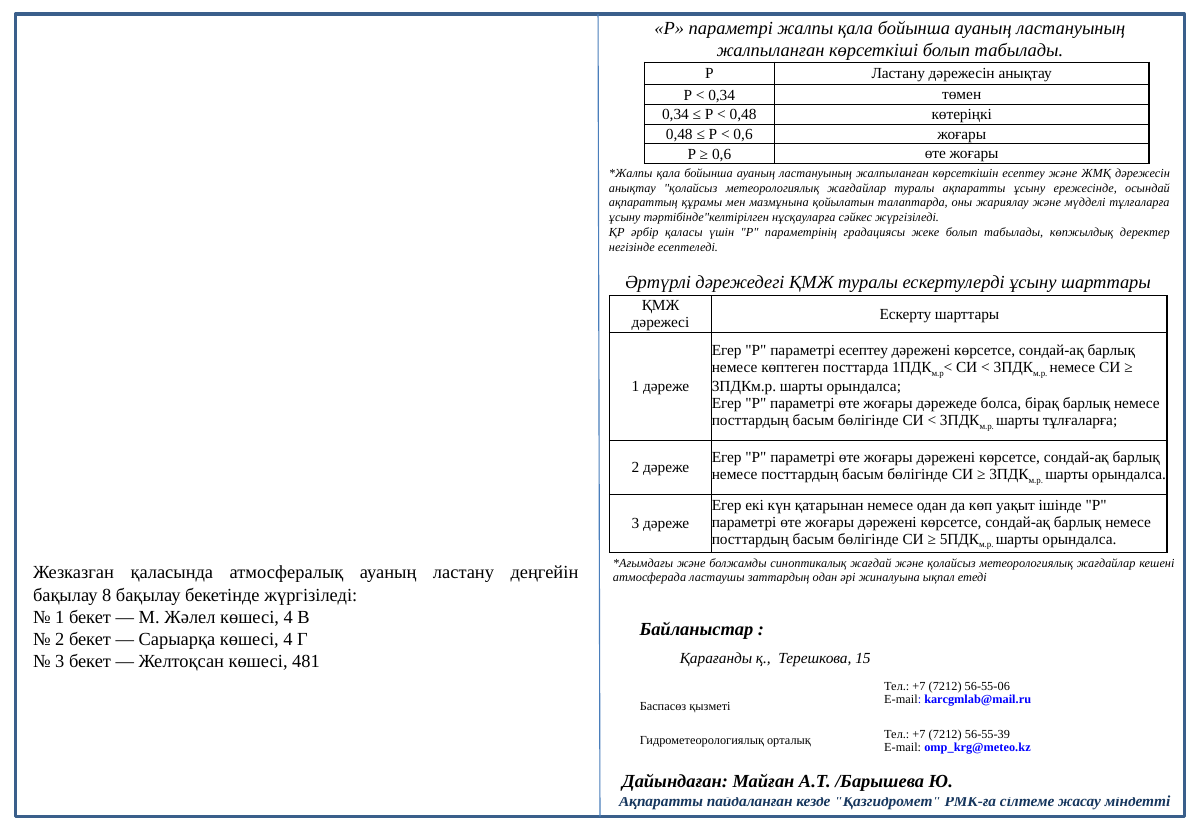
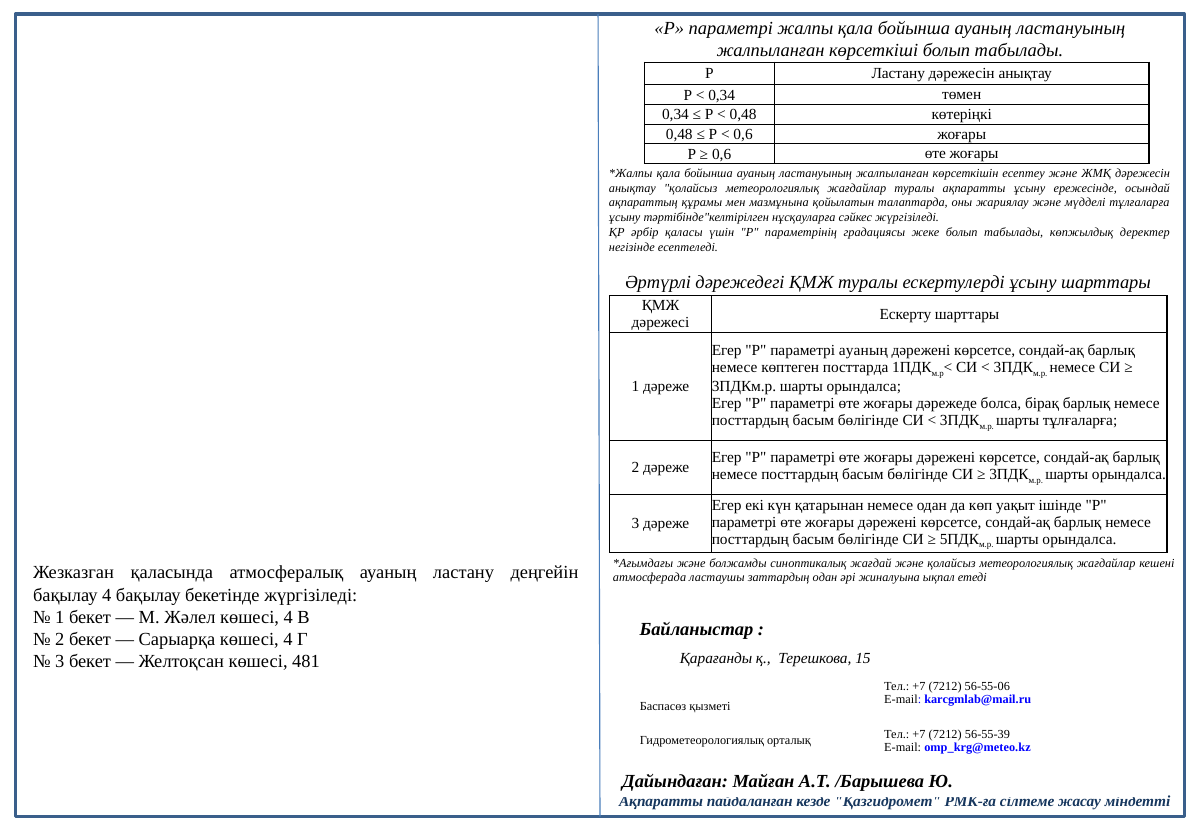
параметрі есептеу: есептеу -> ауаның
бақылау 8: 8 -> 4
